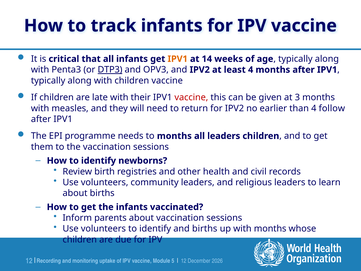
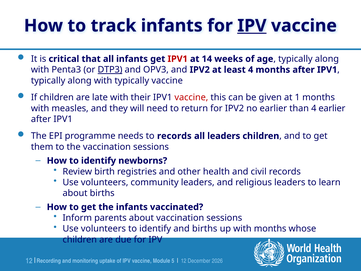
IPV at (252, 26) underline: none -> present
IPV1 at (178, 59) colour: orange -> red
with children: children -> typically
3: 3 -> 1
4 follow: follow -> earlier
to months: months -> records
